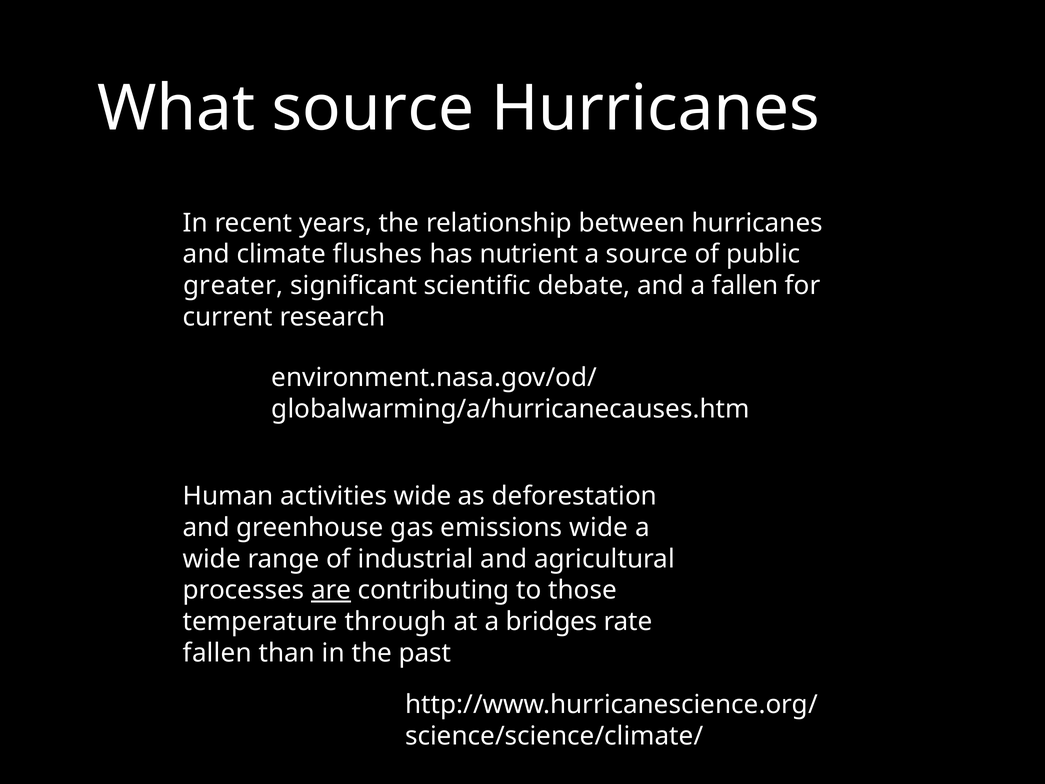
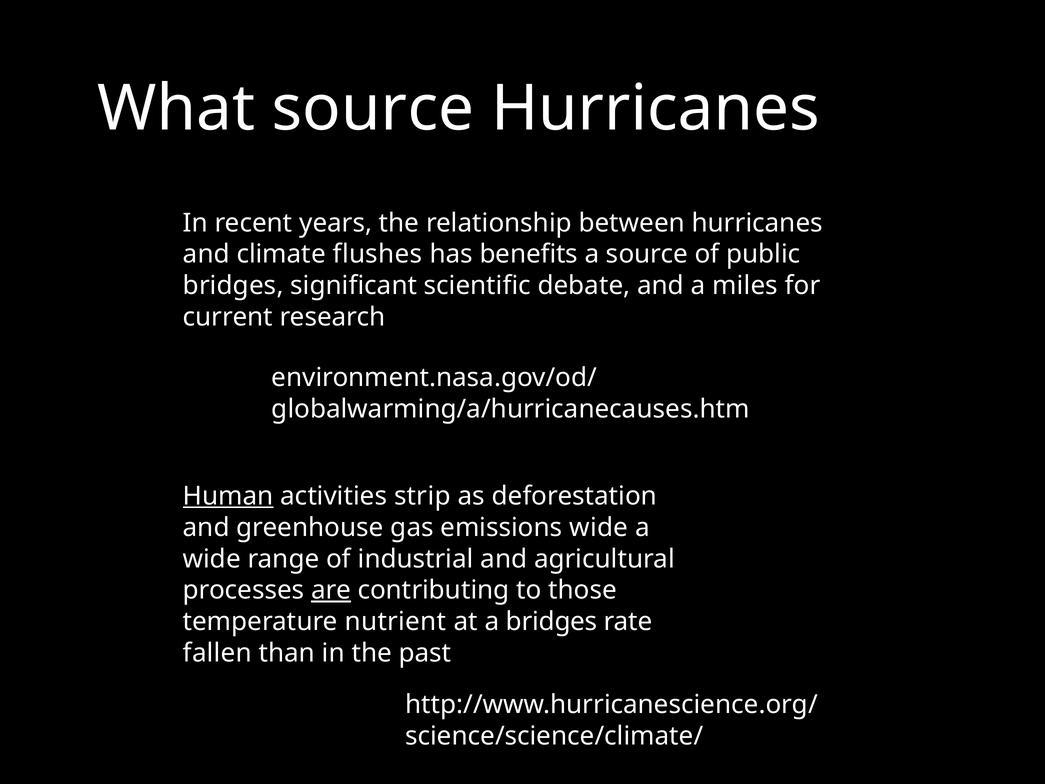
nutrient: nutrient -> benefits
greater at (233, 286): greater -> bridges
a fallen: fallen -> miles
Human underline: none -> present
activities wide: wide -> strip
through: through -> nutrient
